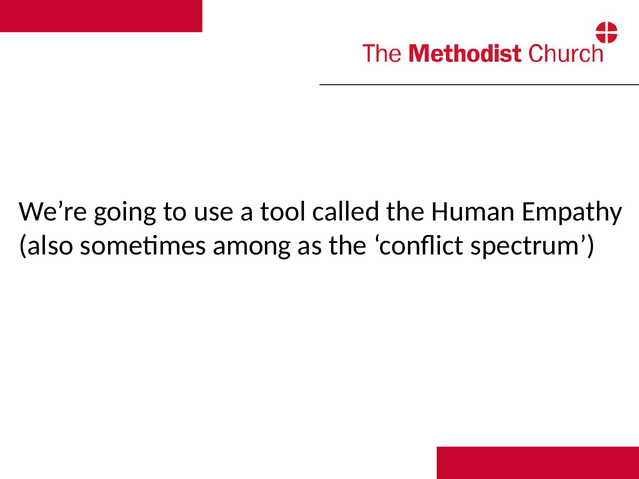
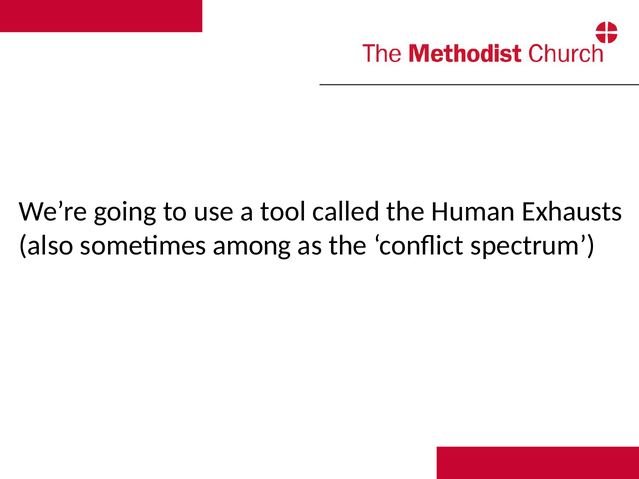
Empathy: Empathy -> Exhausts
